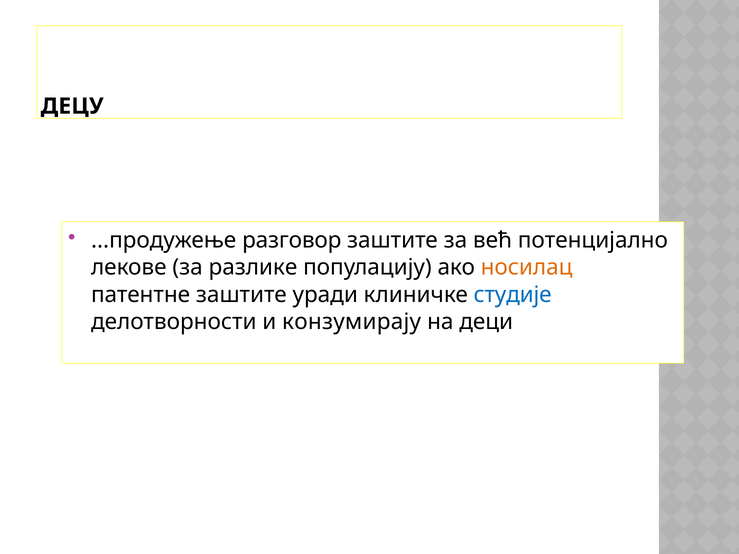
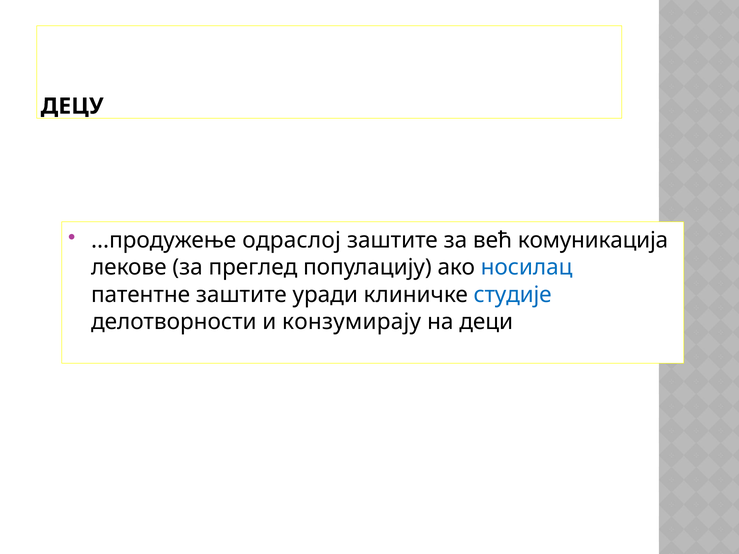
разговор: разговор -> одраслој
потенцијално: потенцијално -> комуникација
разлике: разлике -> преглед
носилац colour: orange -> blue
